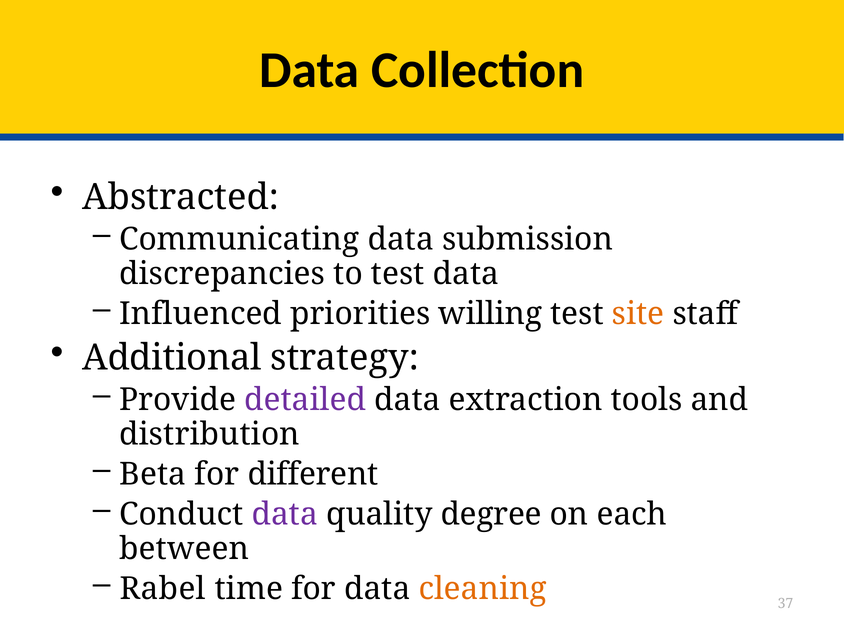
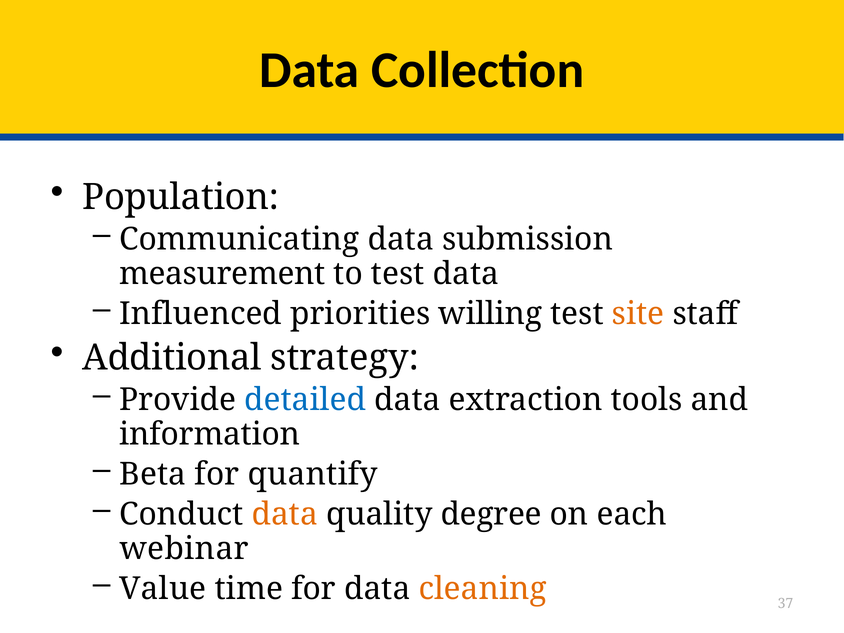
Abstracted: Abstracted -> Population
discrepancies: discrepancies -> measurement
detailed colour: purple -> blue
distribution: distribution -> information
different: different -> quantify
data at (285, 514) colour: purple -> orange
between: between -> webinar
Rabel: Rabel -> Value
